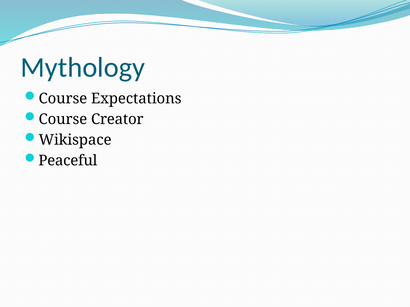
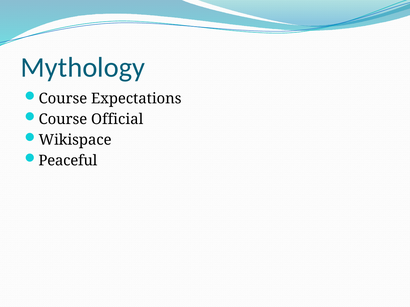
Creator: Creator -> Official
